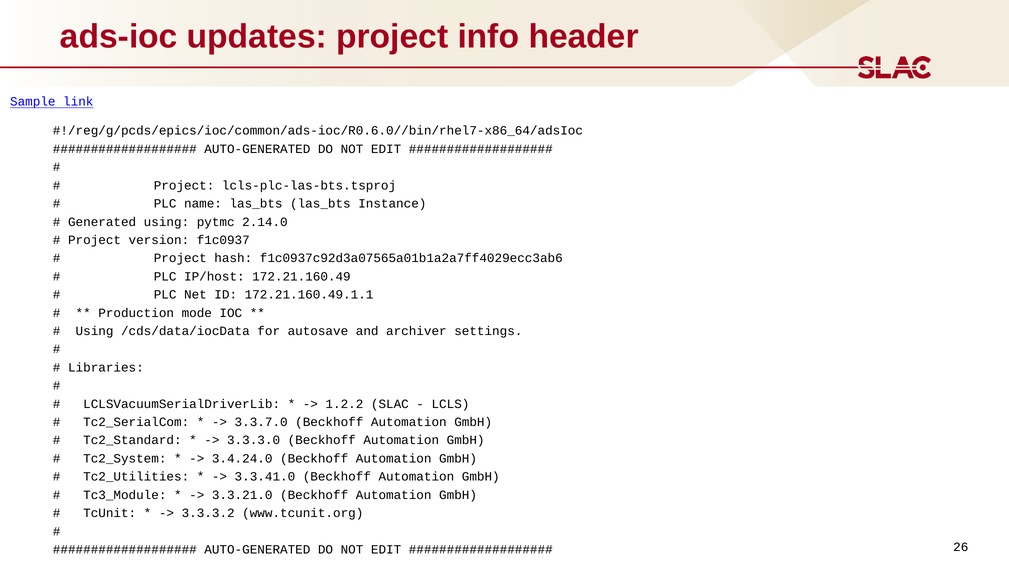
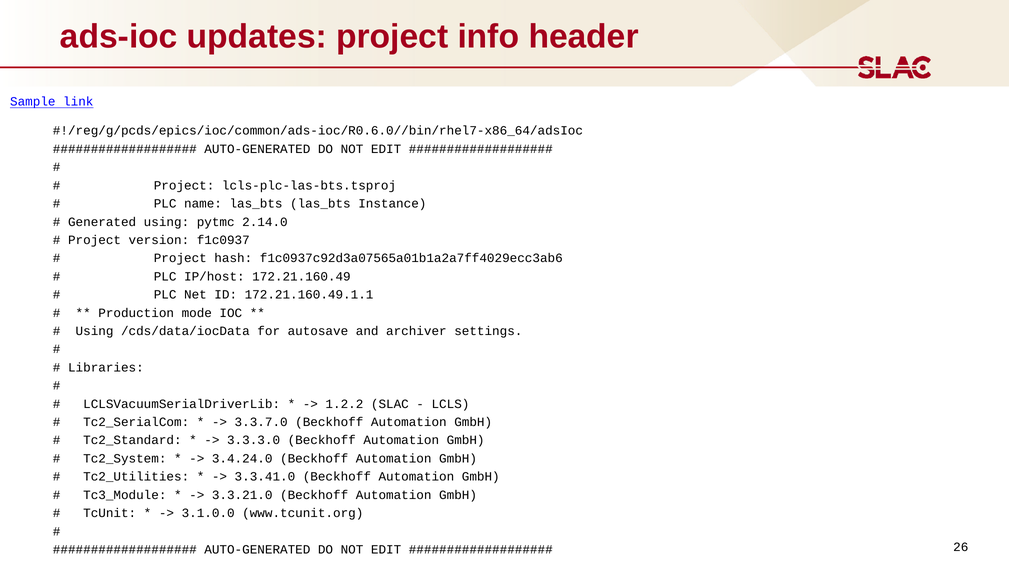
3.3.3.2: 3.3.3.2 -> 3.1.0.0
